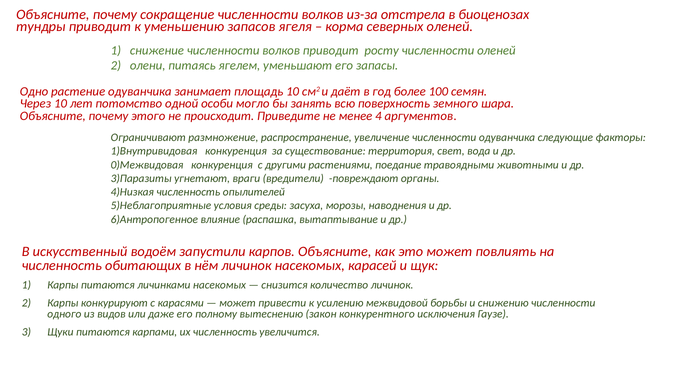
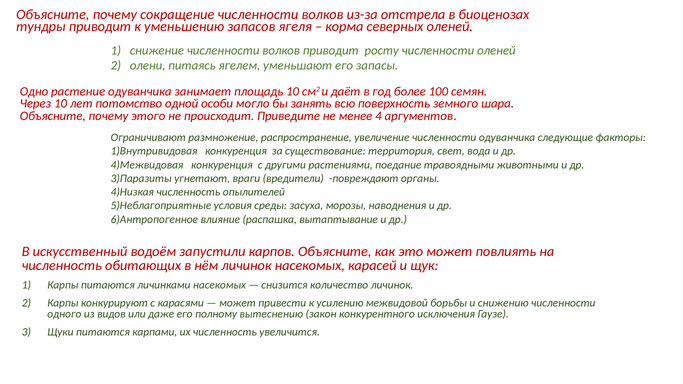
0)Межвидовая: 0)Межвидовая -> 4)Межвидовая
